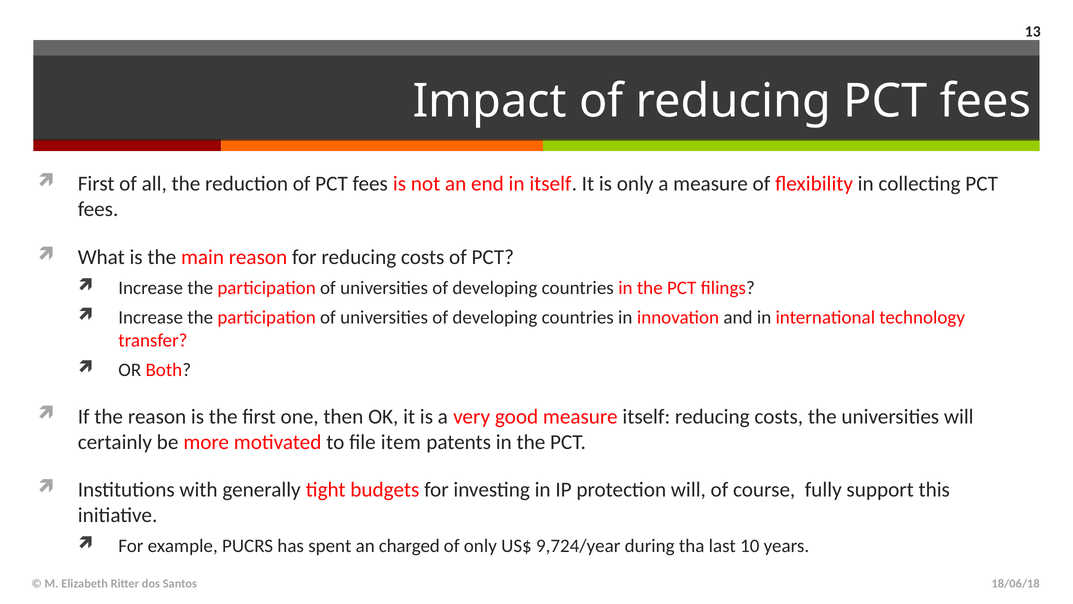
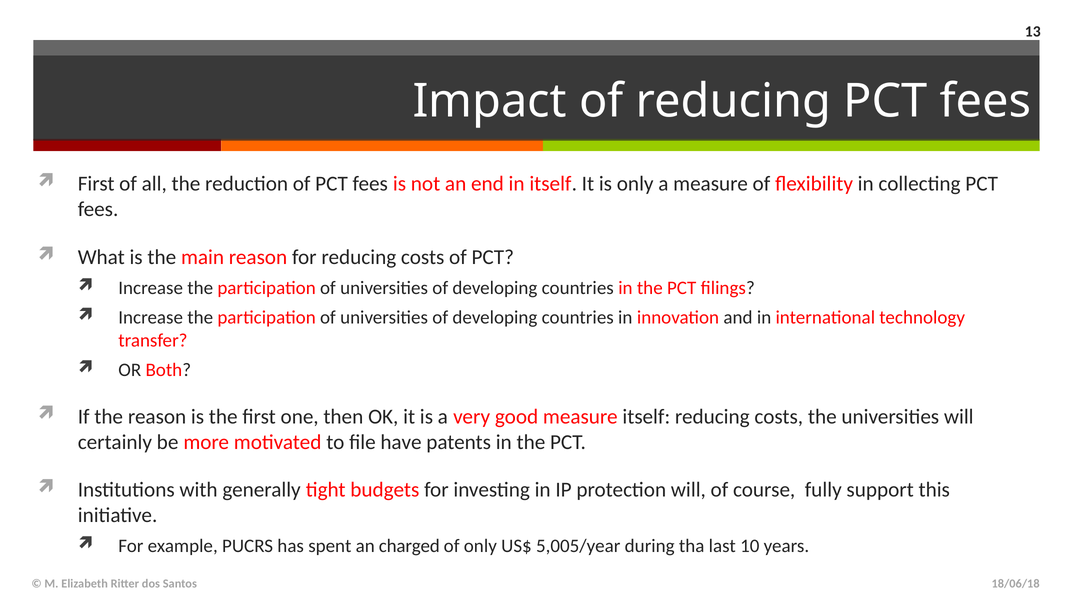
item: item -> have
9,724/year: 9,724/year -> 5,005/year
